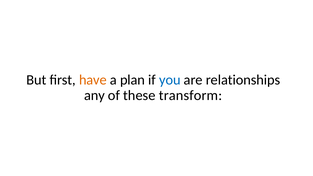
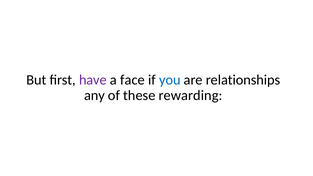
have colour: orange -> purple
plan: plan -> face
transform: transform -> rewarding
